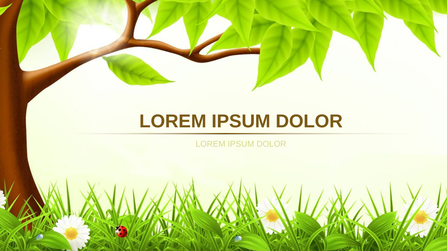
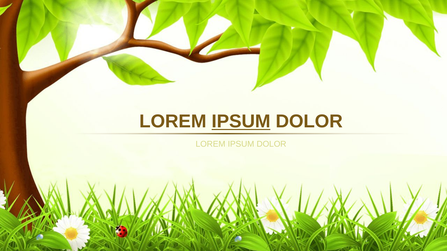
IPSUM at (241, 122) underline: none -> present
